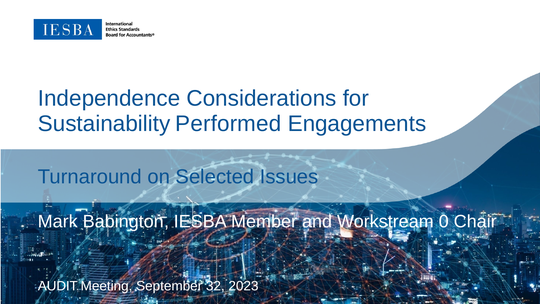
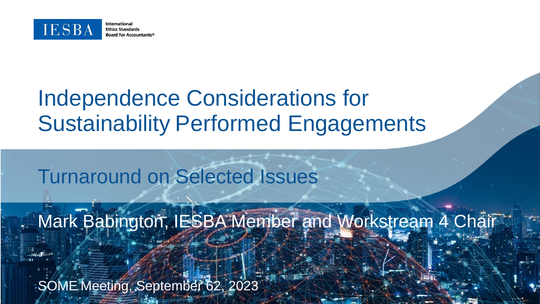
0: 0 -> 4
AUDIT: AUDIT -> SOME
32: 32 -> 62
